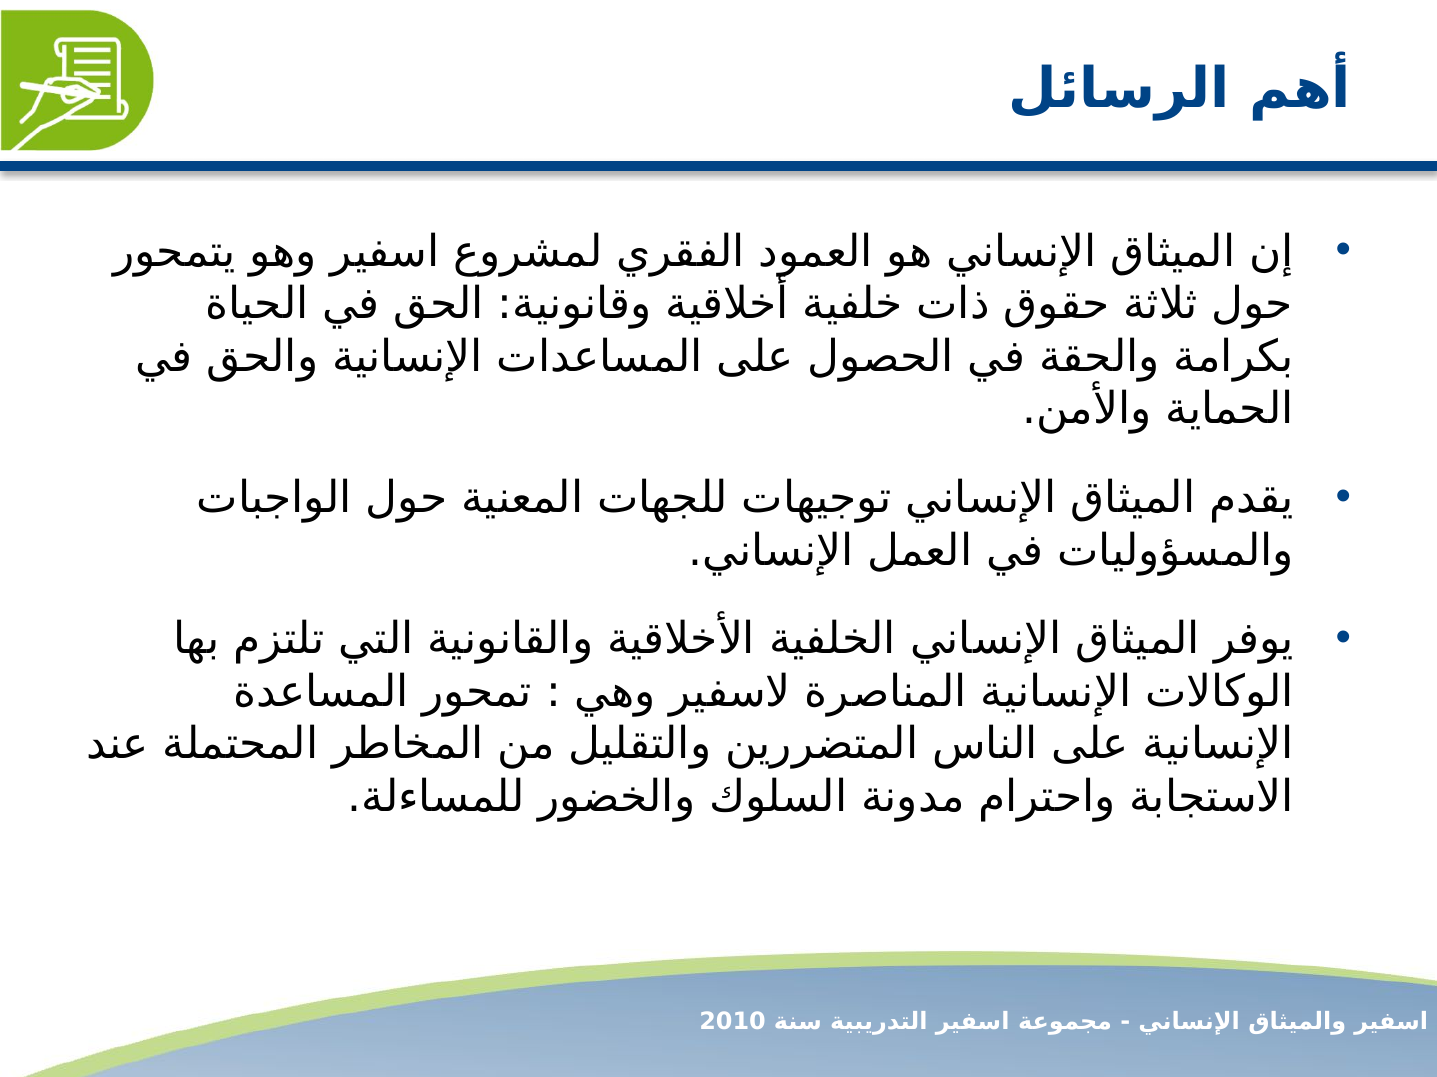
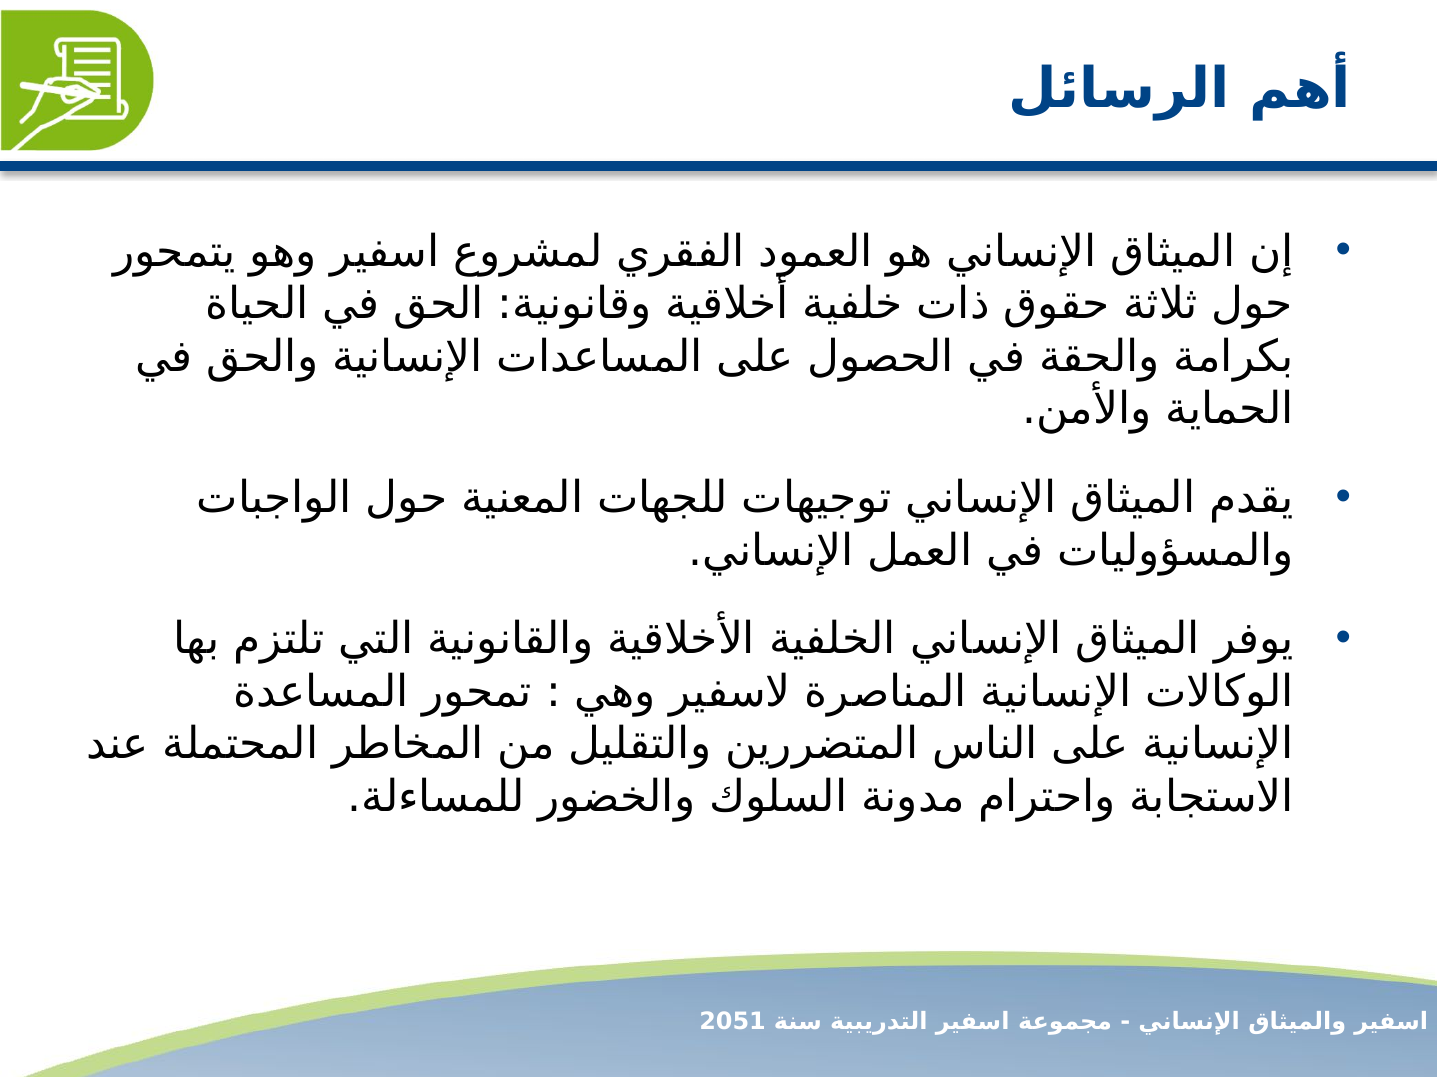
2010: 2010 -> 2051
